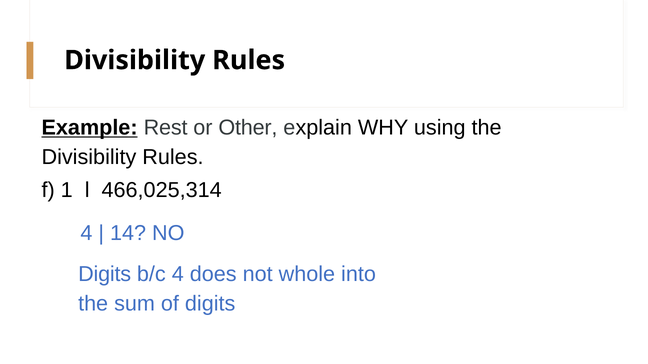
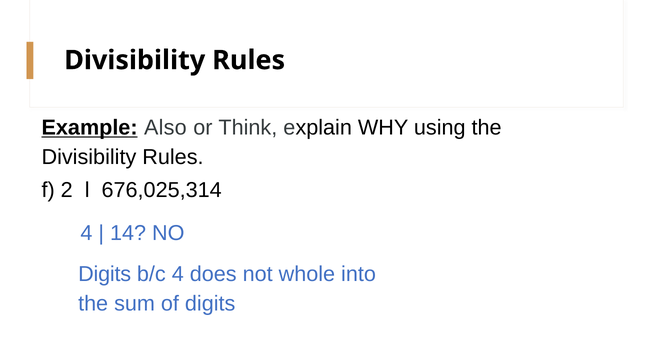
Rest: Rest -> Also
Other: Other -> Think
1: 1 -> 2
466,025,314: 466,025,314 -> 676,025,314
